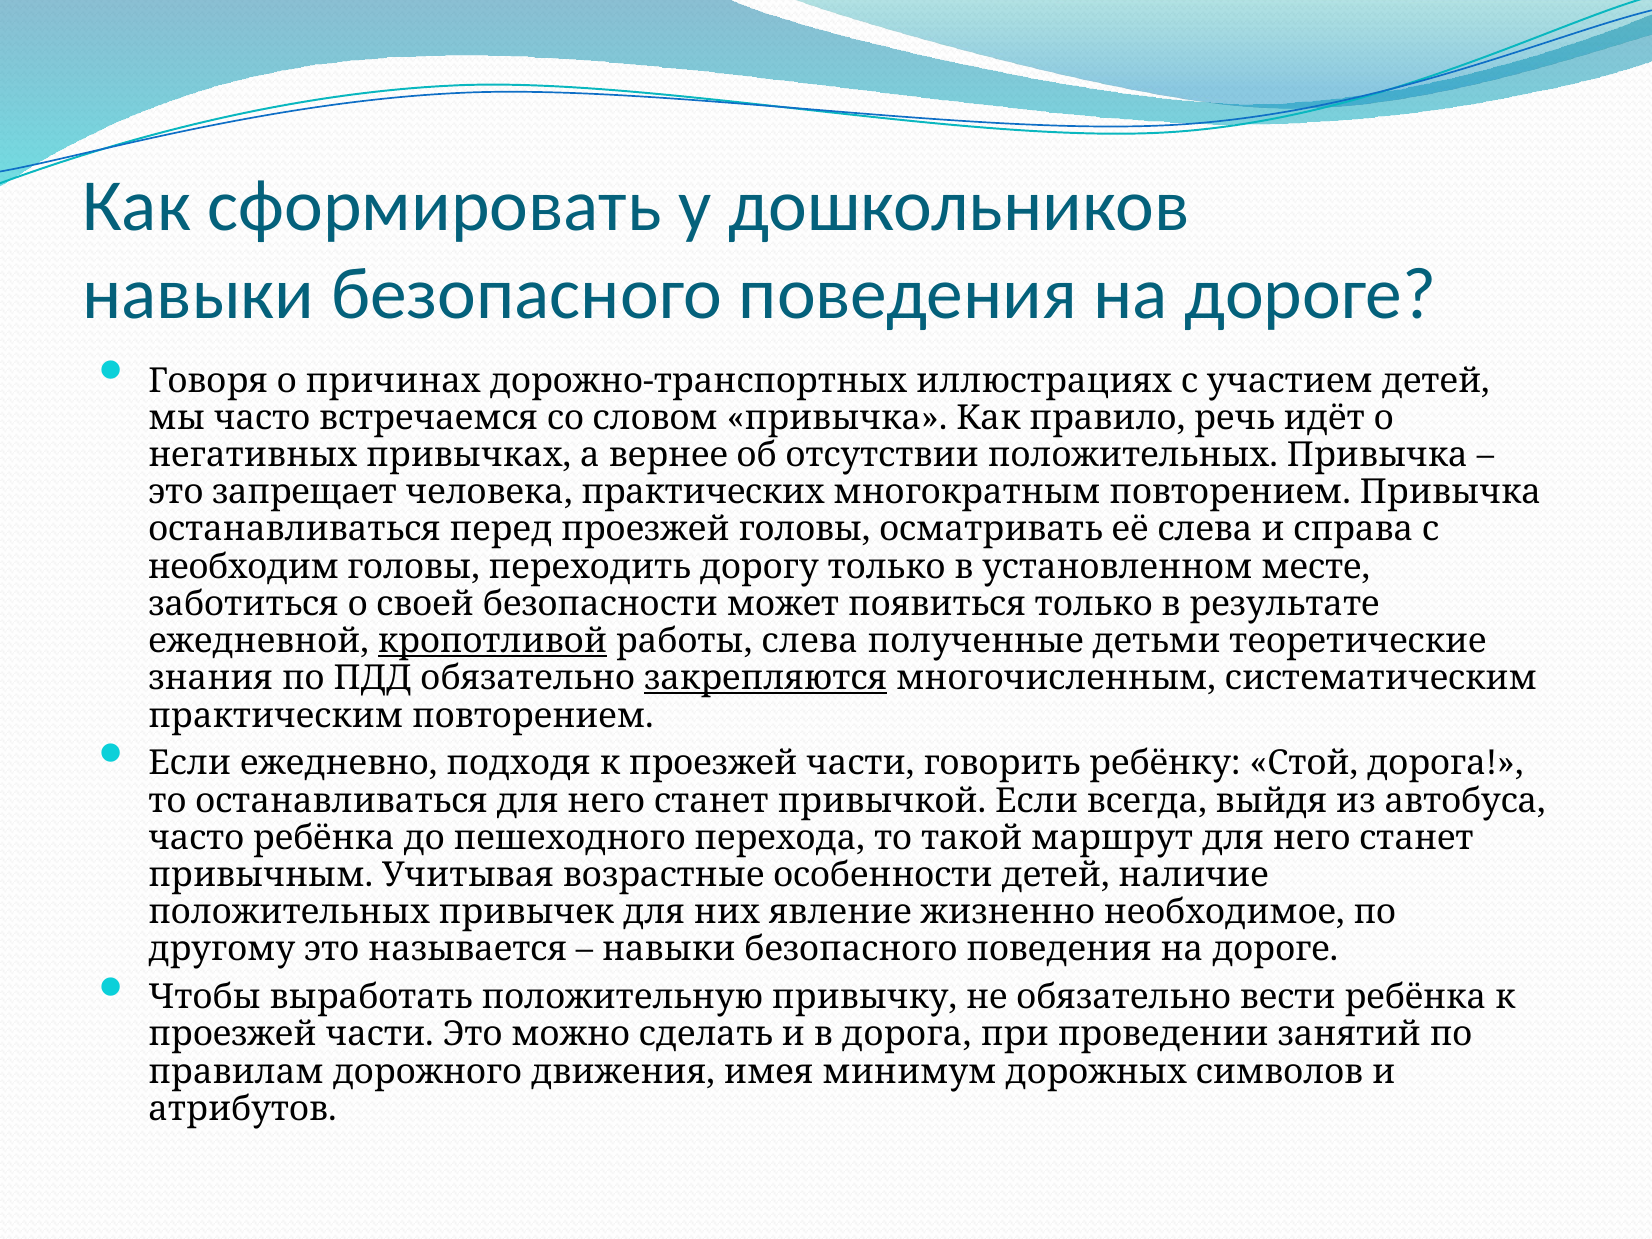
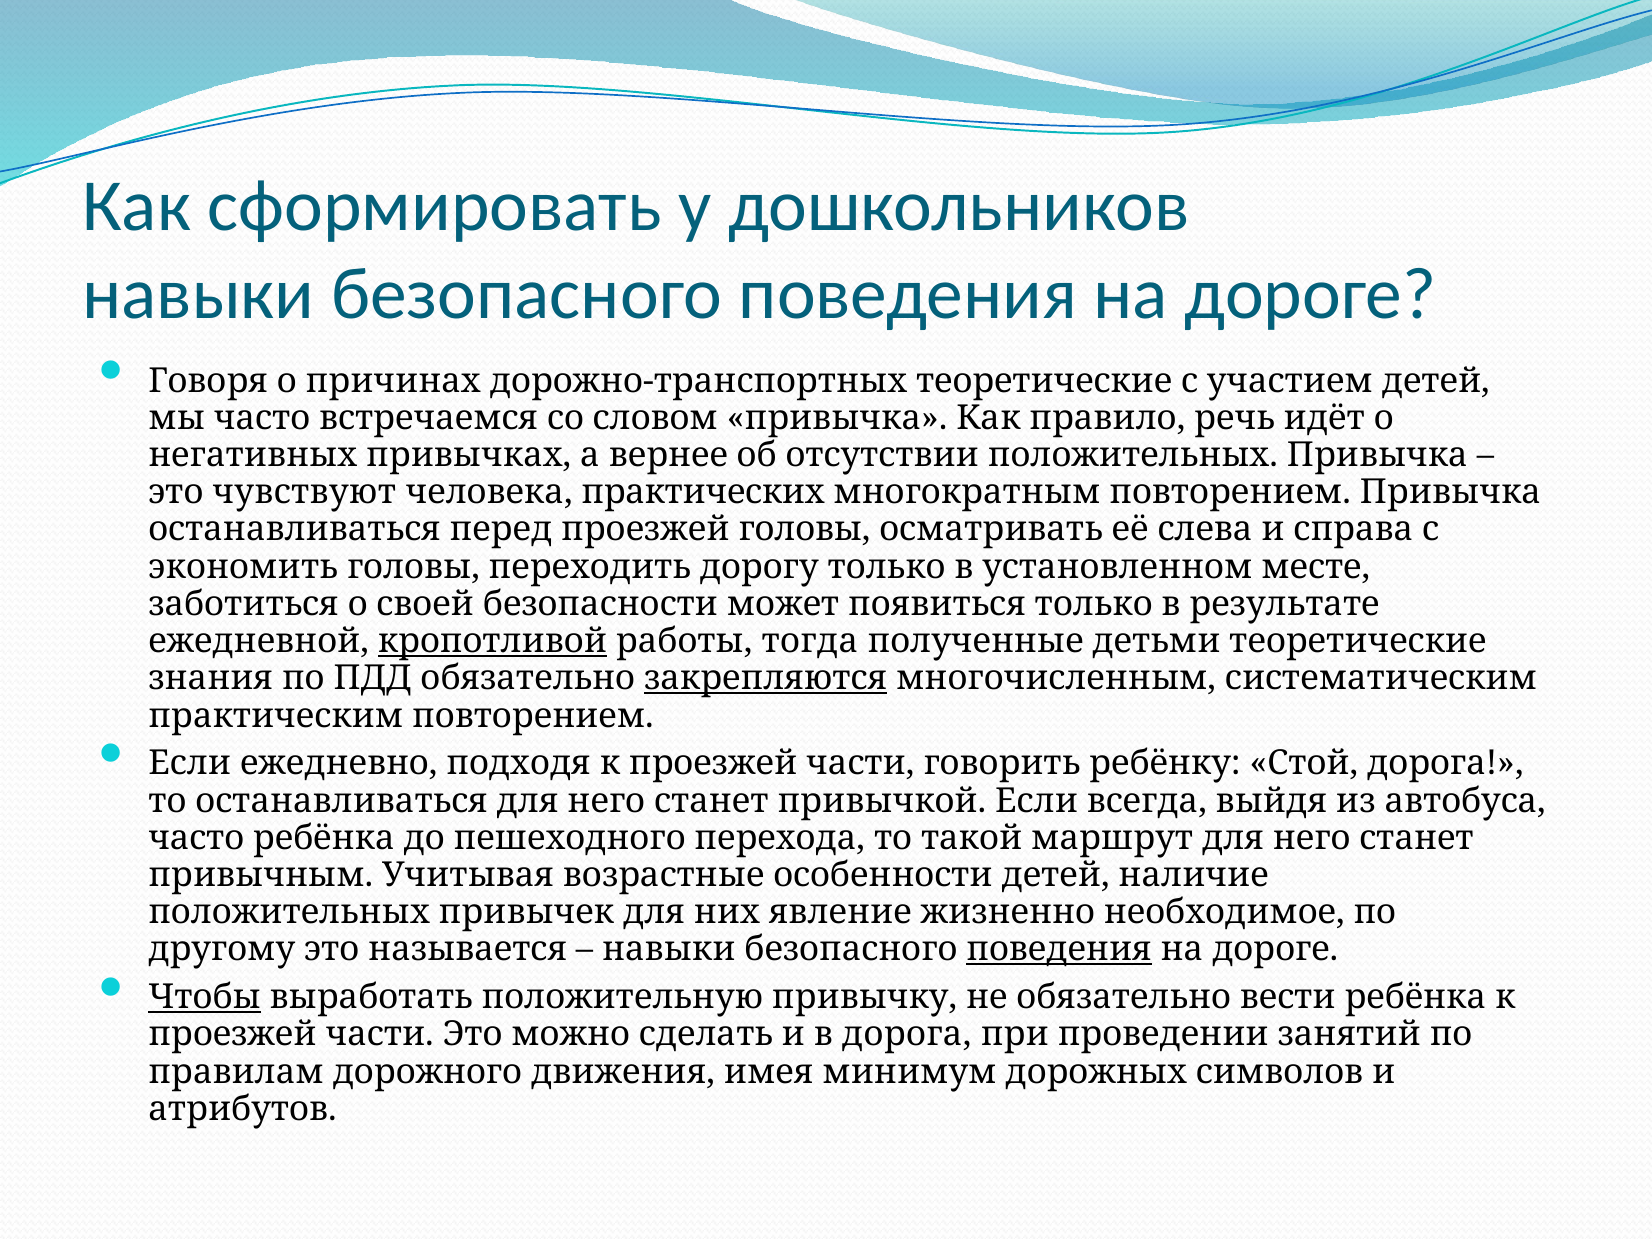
дорожно-транспортных иллюстрациях: иллюстрациях -> теоретические
запрещает: запрещает -> чувствуют
необходим: необходим -> экономить
работы слева: слева -> тогда
поведения at (1059, 950) underline: none -> present
Чтобы underline: none -> present
